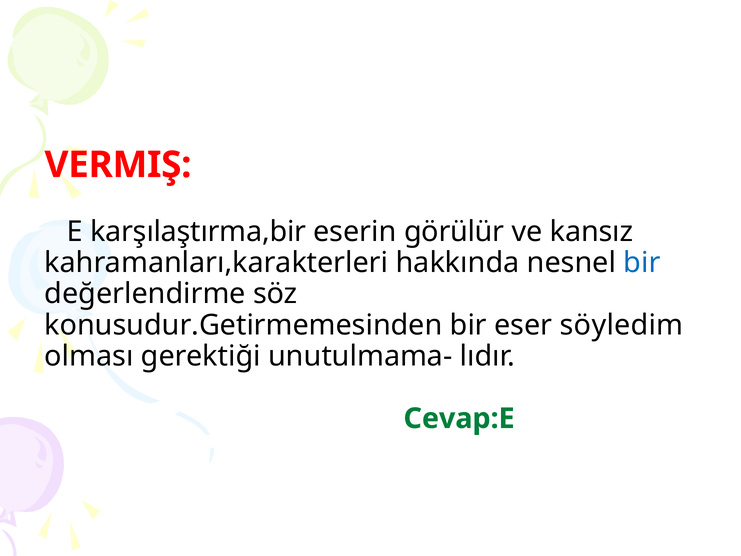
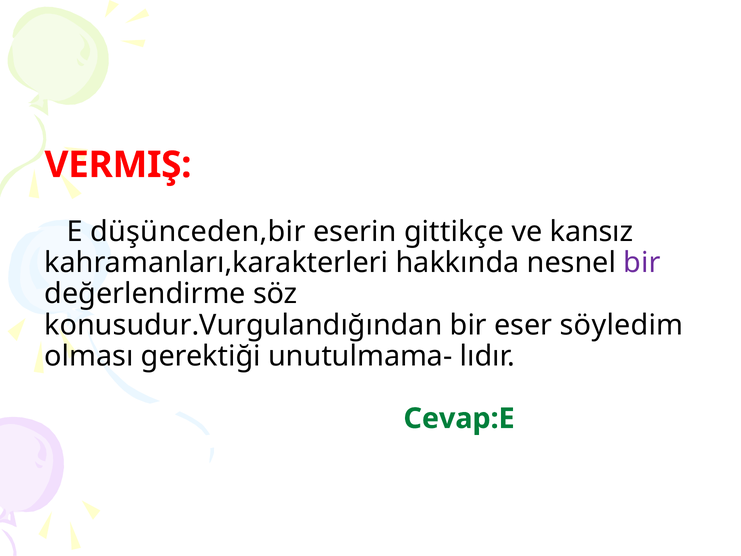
karşılaştırma,bir: karşılaştırma,bir -> düşünceden,bir
görülür: görülür -> gittikçe
bir at (642, 263) colour: blue -> purple
konusudur.Getirmemesinden: konusudur.Getirmemesinden -> konusudur.Vurgulandığından
